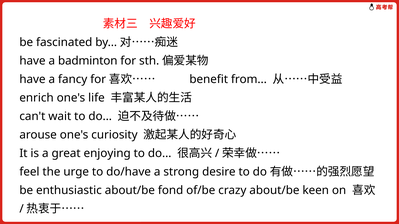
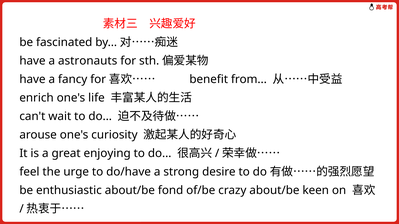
badminton: badminton -> astronauts
